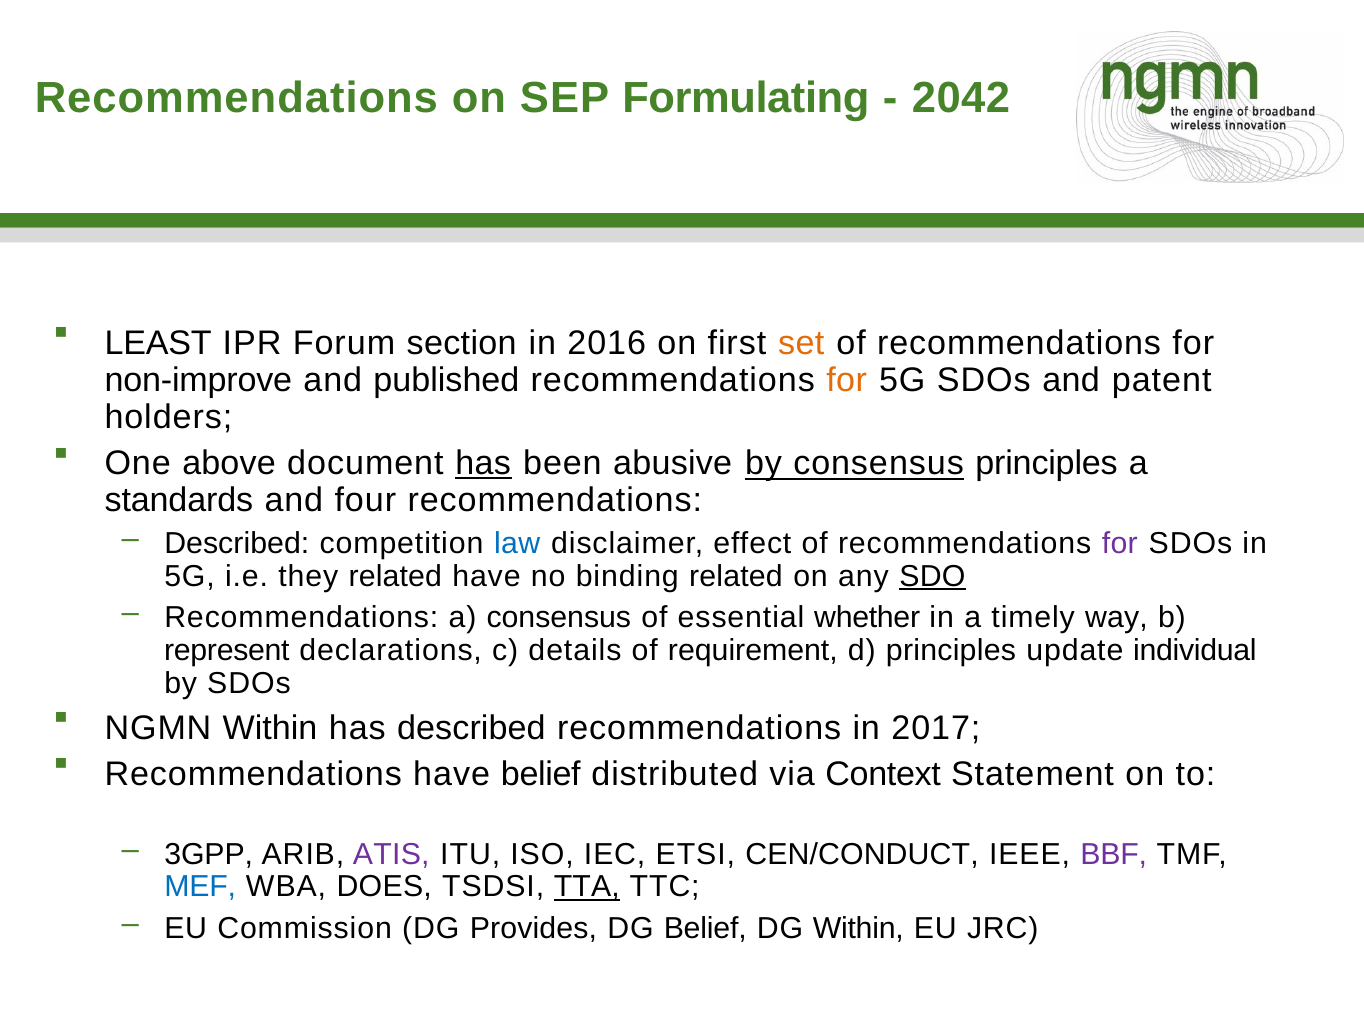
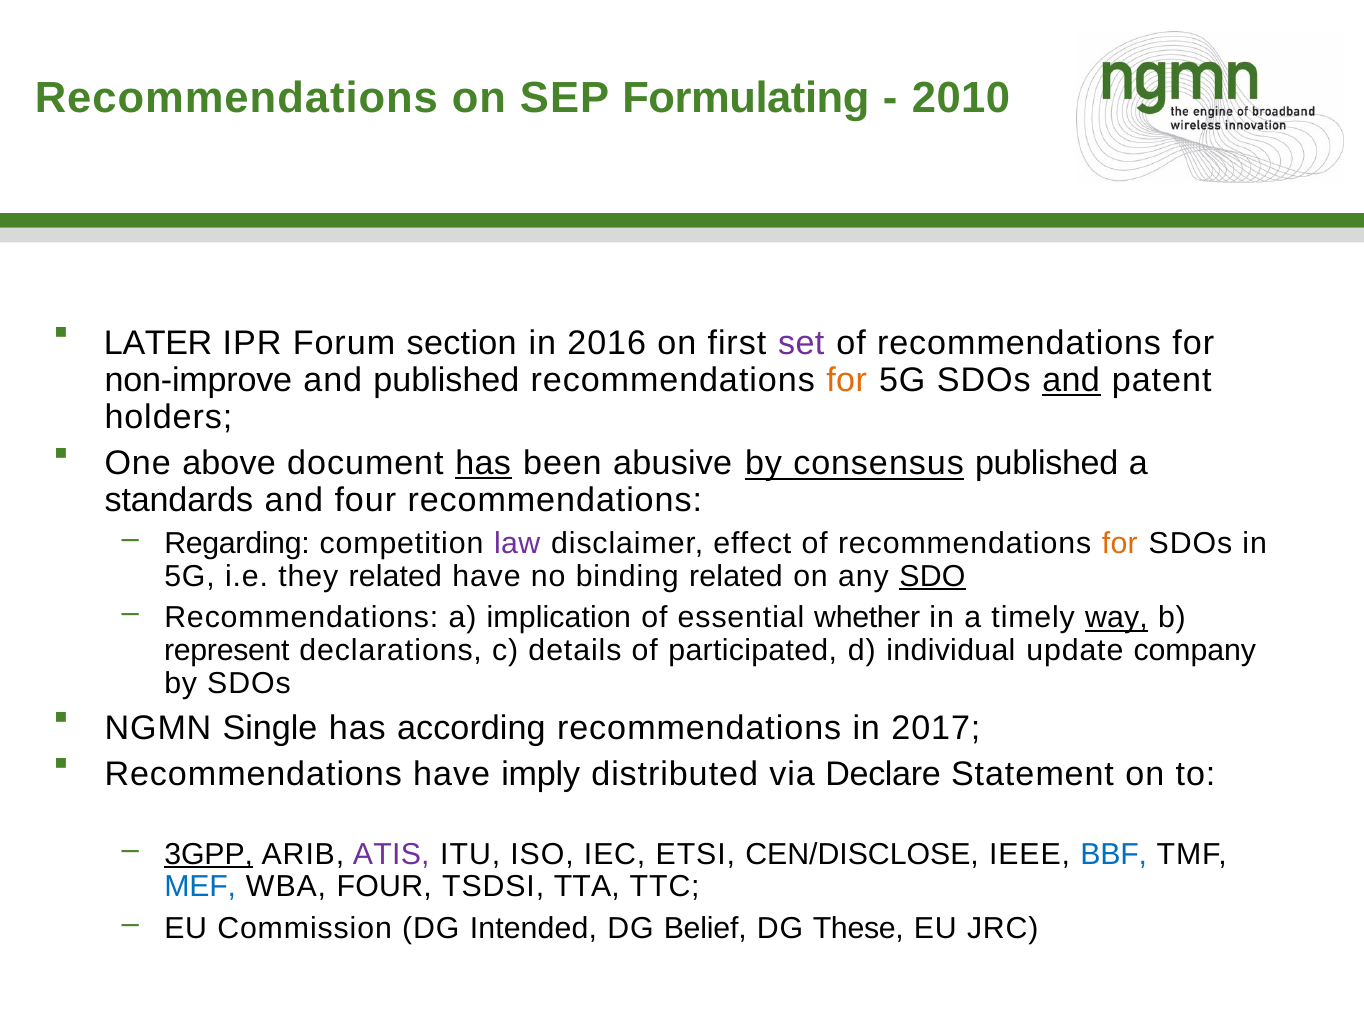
2042: 2042 -> 2010
LEAST: LEAST -> LATER
set colour: orange -> purple
and at (1071, 380) underline: none -> present
consensus principles: principles -> published
Described at (237, 543): Described -> Regarding
law colour: blue -> purple
for at (1120, 543) colour: purple -> orange
a consensus: consensus -> implication
way underline: none -> present
requirement: requirement -> participated
d principles: principles -> individual
individual: individual -> company
NGMN Within: Within -> Single
has described: described -> according
have belief: belief -> imply
Context: Context -> Declare
3GPP underline: none -> present
CEN/CONDUCT: CEN/CONDUCT -> CEN/DISCLOSE
BBF colour: purple -> blue
WBA DOES: DOES -> FOUR
TTA underline: present -> none
Provides: Provides -> Intended
DG Within: Within -> These
